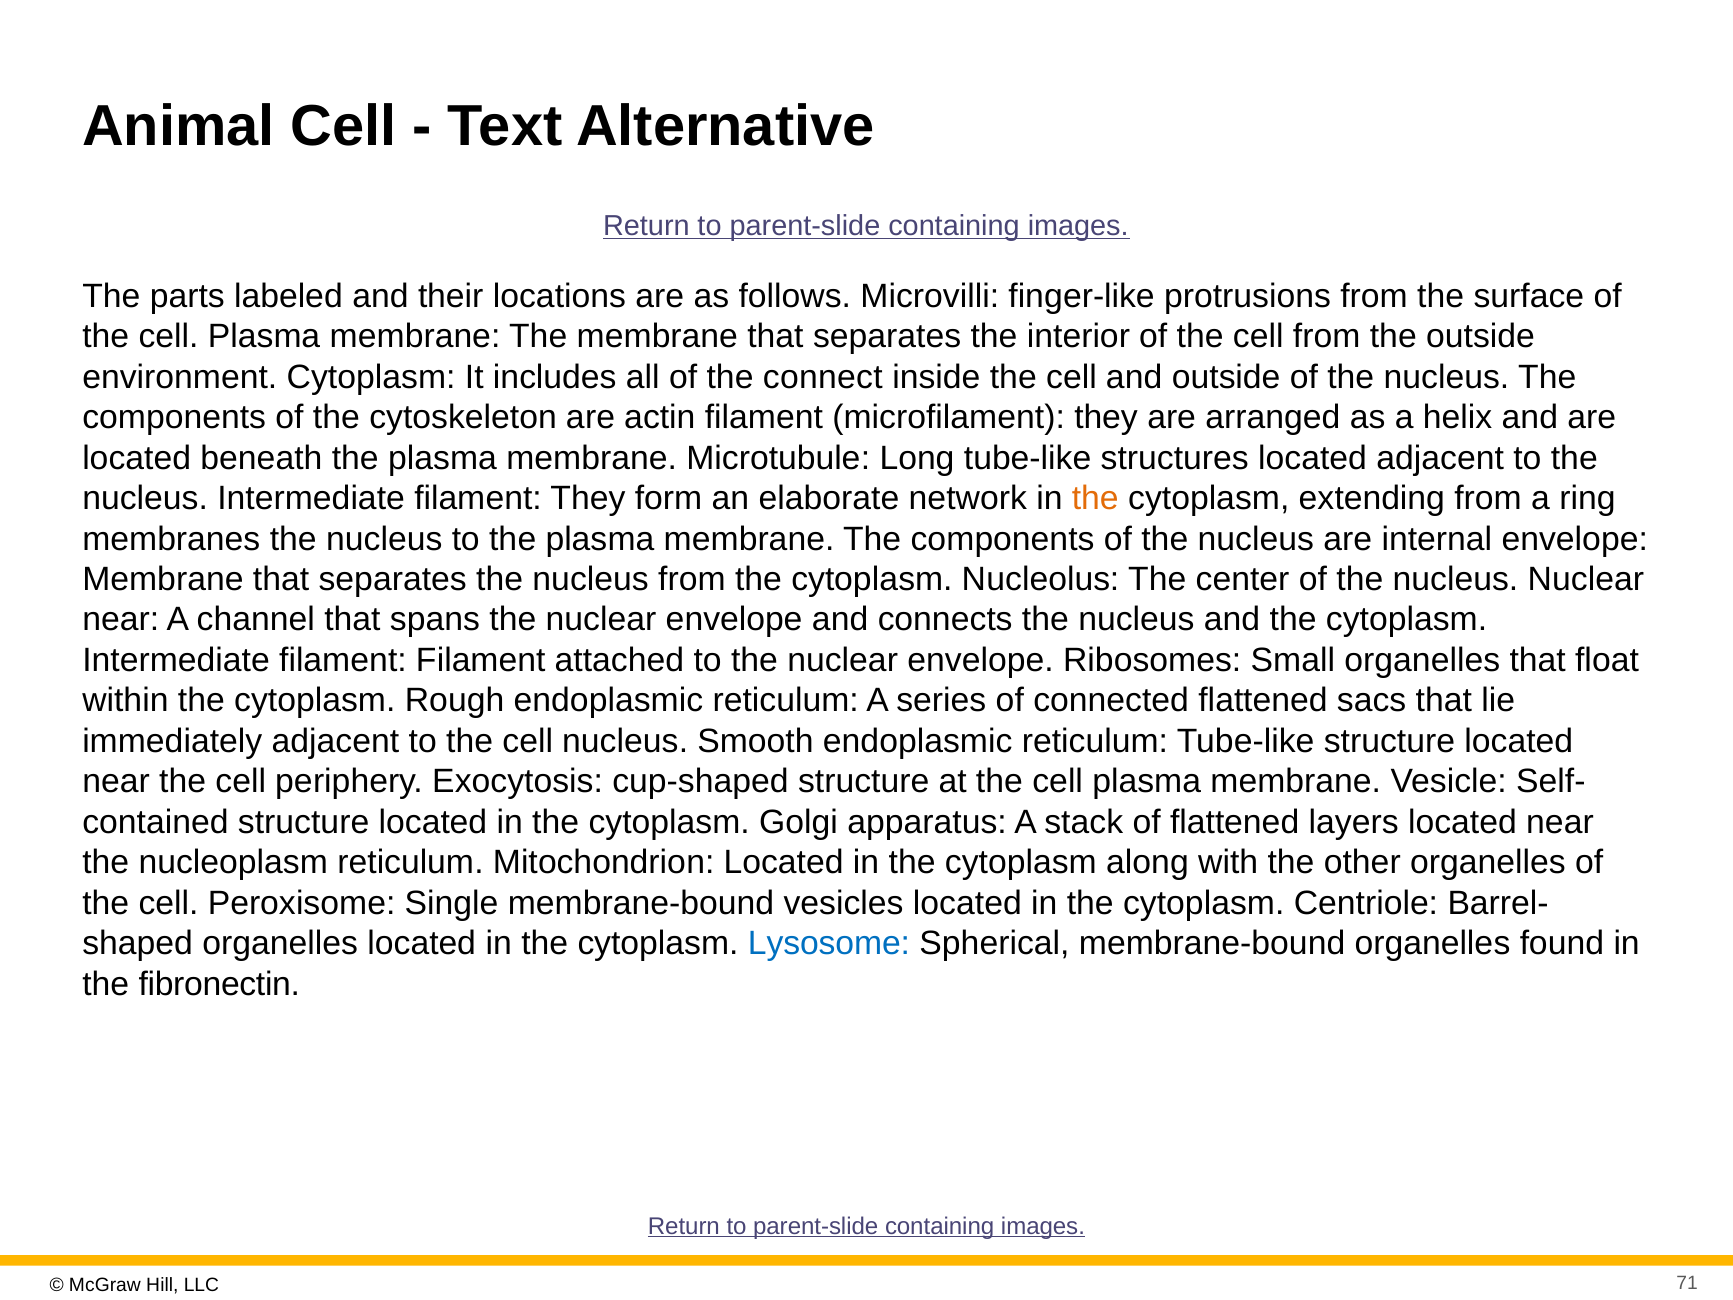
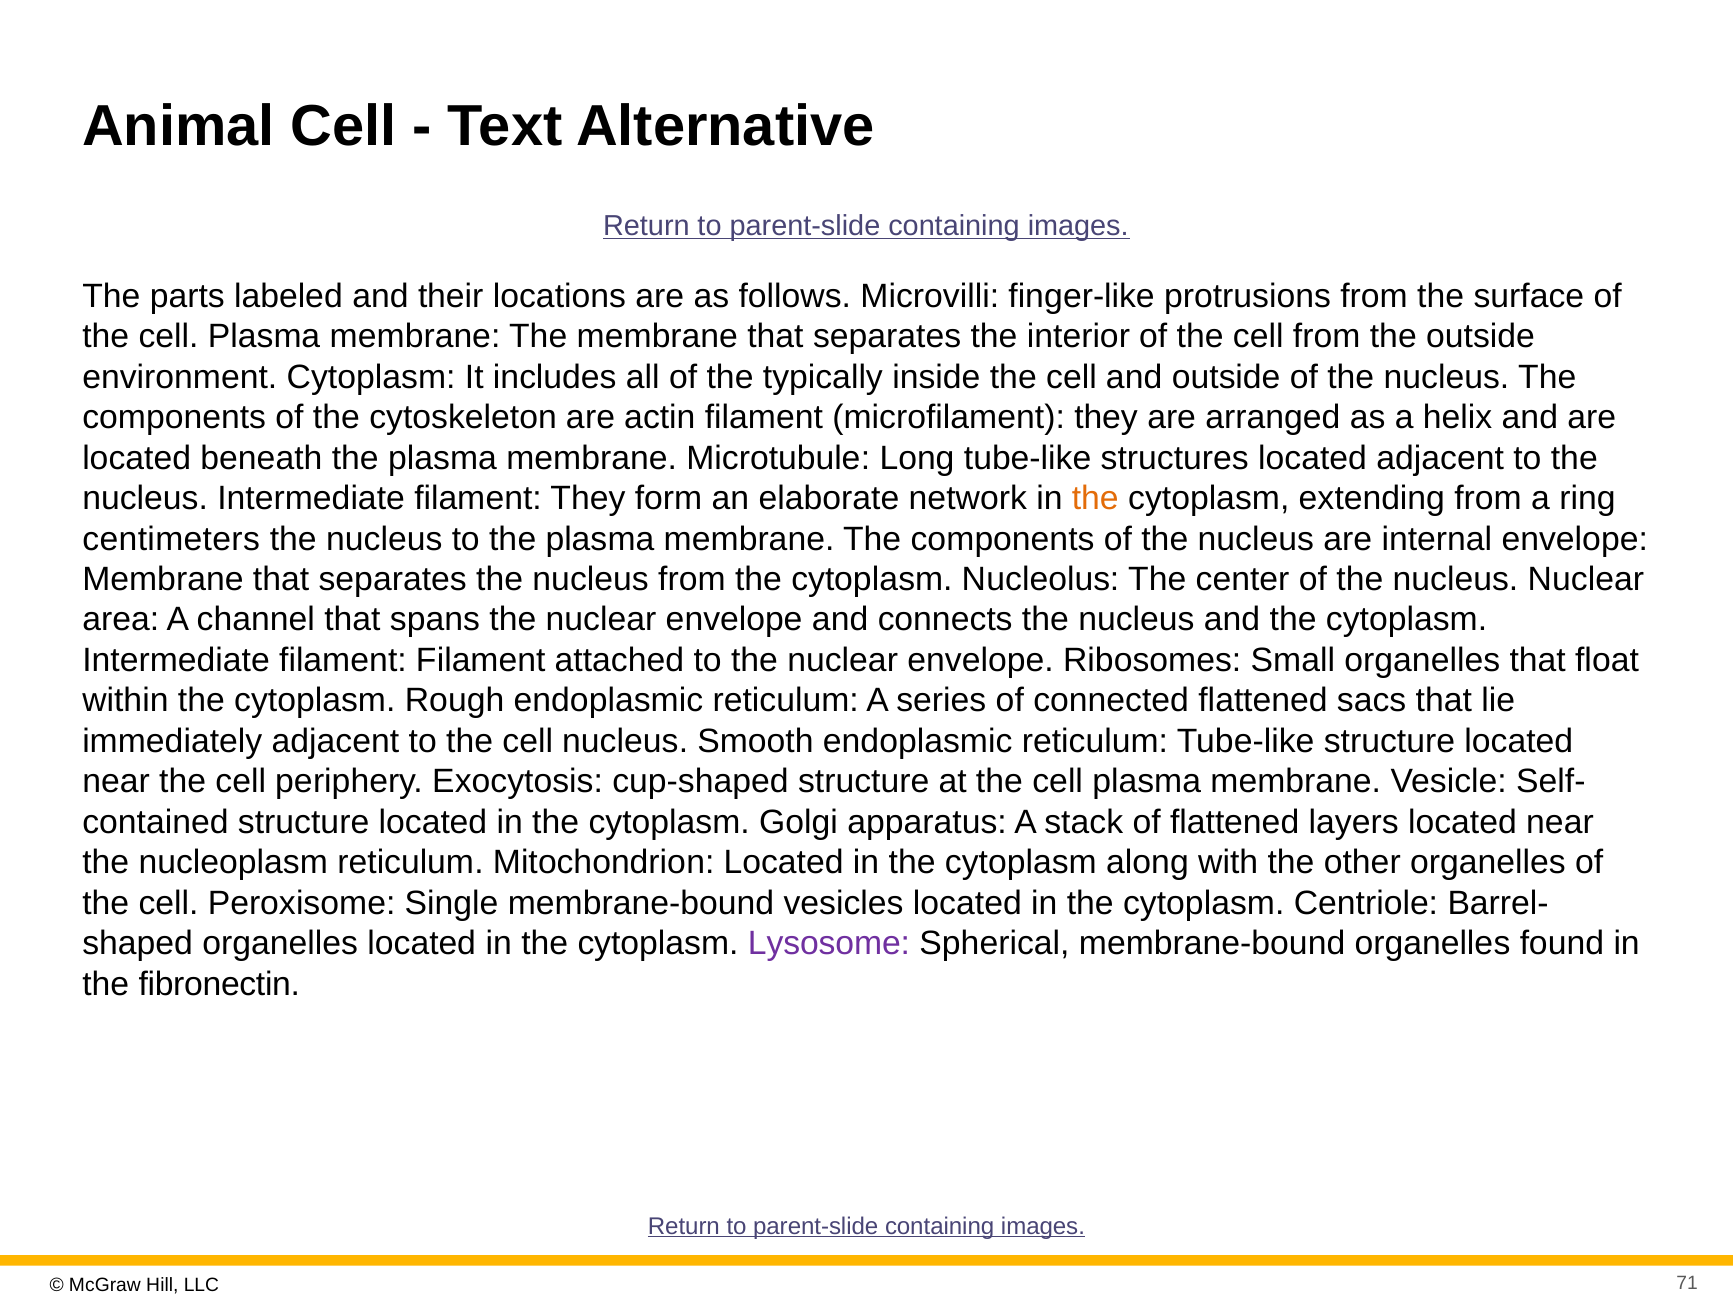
connect: connect -> typically
membranes: membranes -> centimeters
near at (121, 620): near -> area
Lysosome colour: blue -> purple
